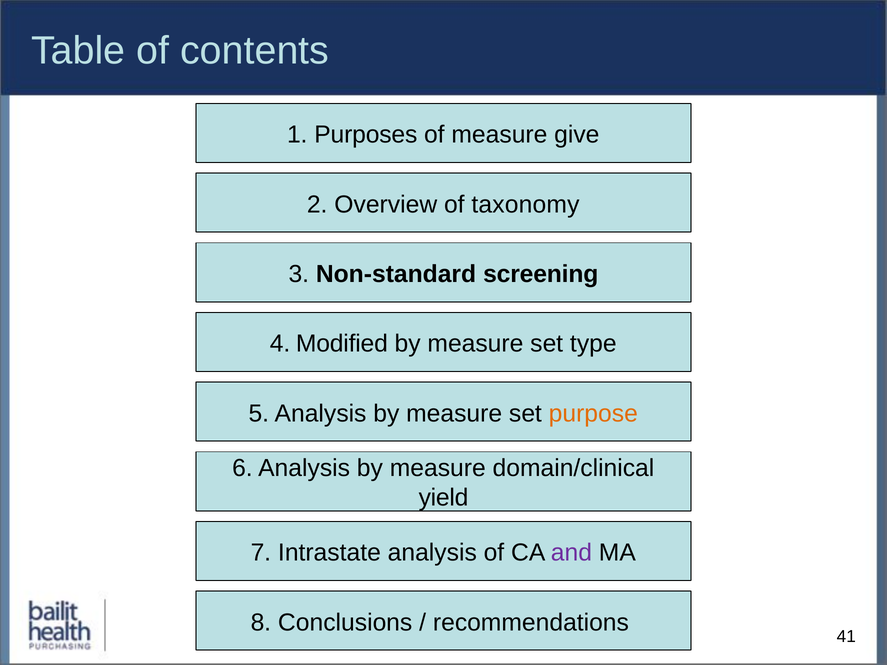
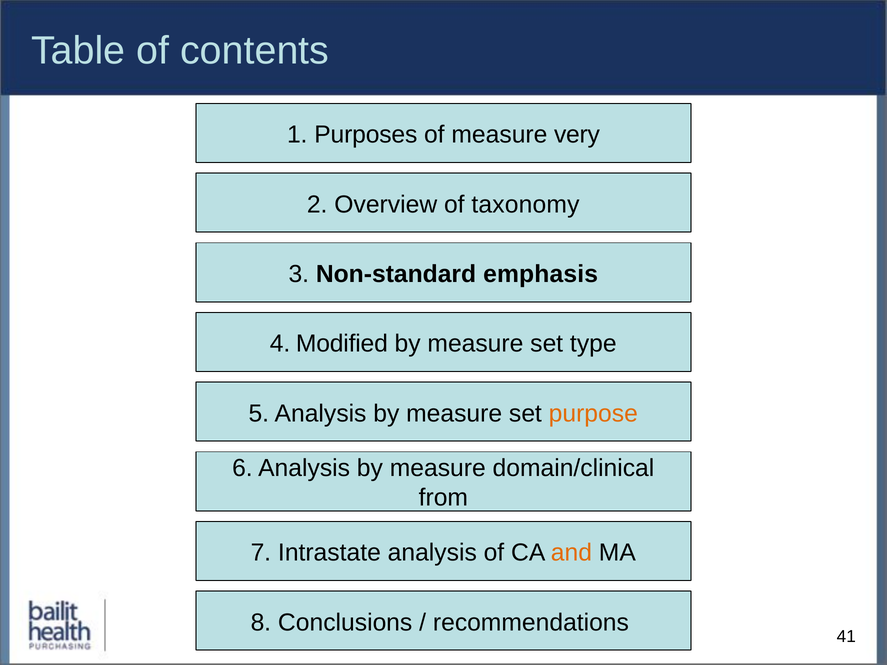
give: give -> very
screening: screening -> emphasis
yield: yield -> from
and colour: purple -> orange
